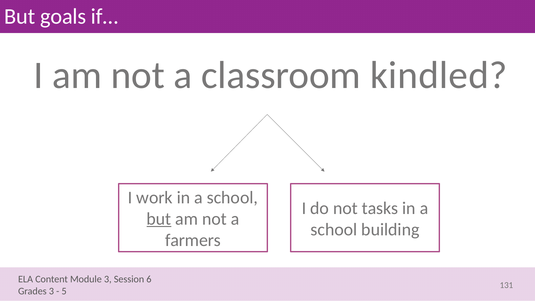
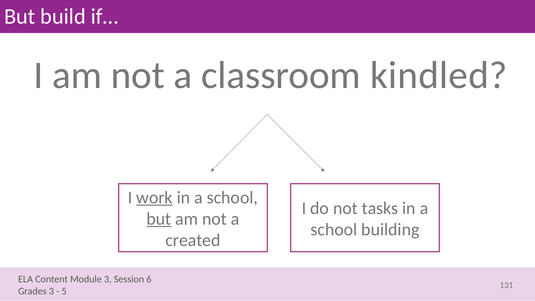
goals: goals -> build
work underline: none -> present
farmers: farmers -> created
